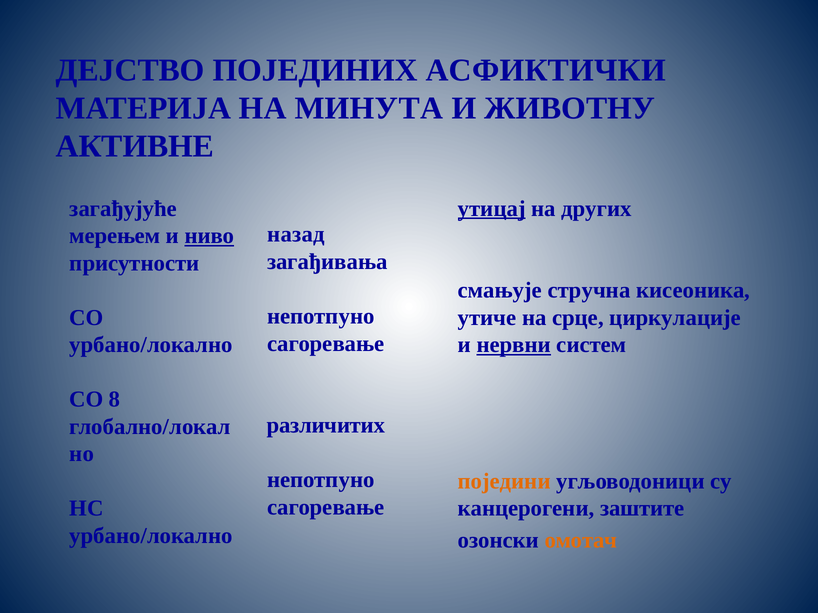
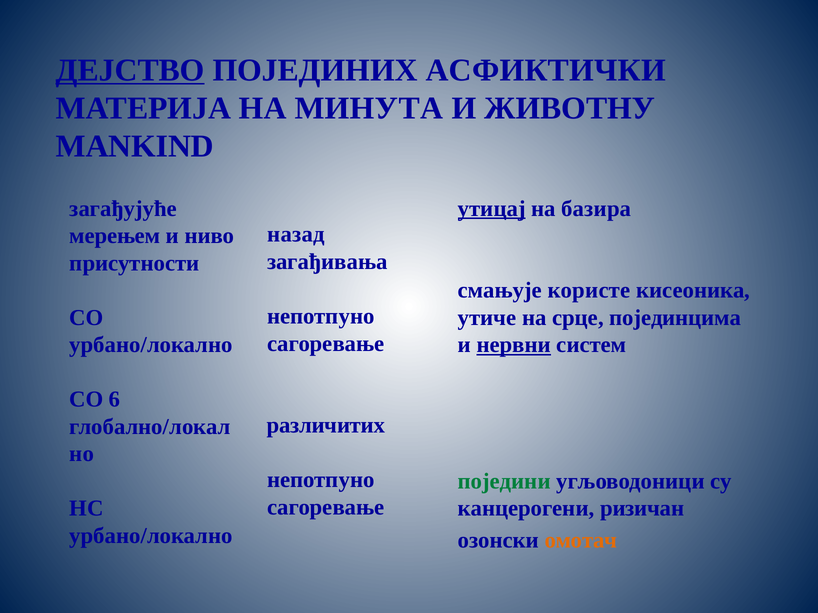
ДЕЈСТВО underline: none -> present
АКТИВНЕ: АКТИВНЕ -> MANKIND
других: других -> базира
ниво underline: present -> none
стручна: стручна -> користе
циркулације: циркулације -> појединцима
8: 8 -> 6
поједини colour: orange -> green
заштите: заштите -> ризичан
